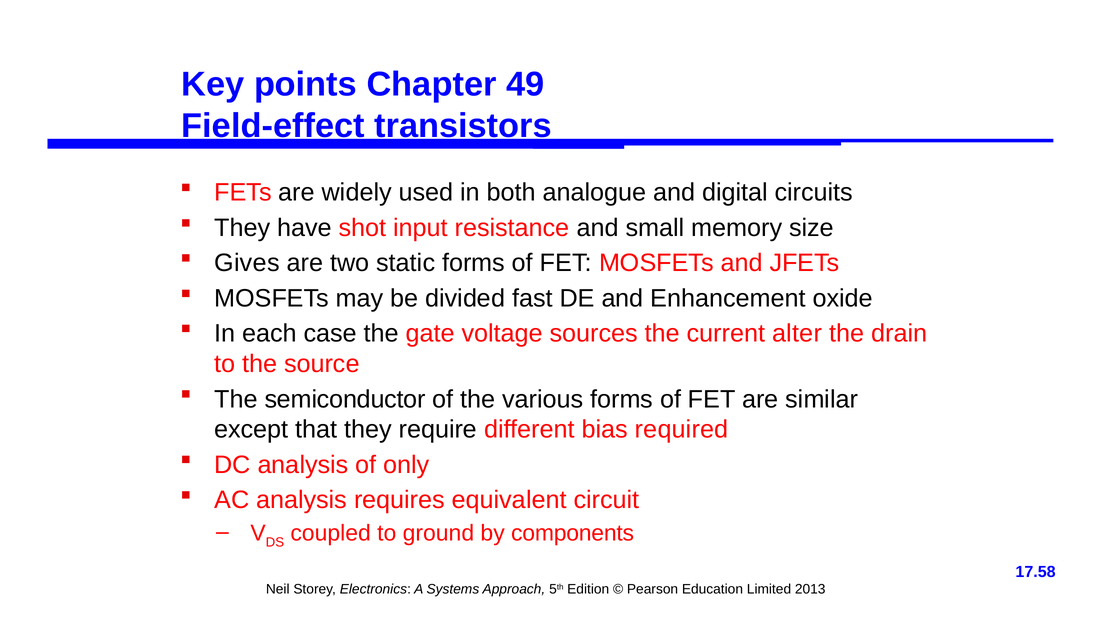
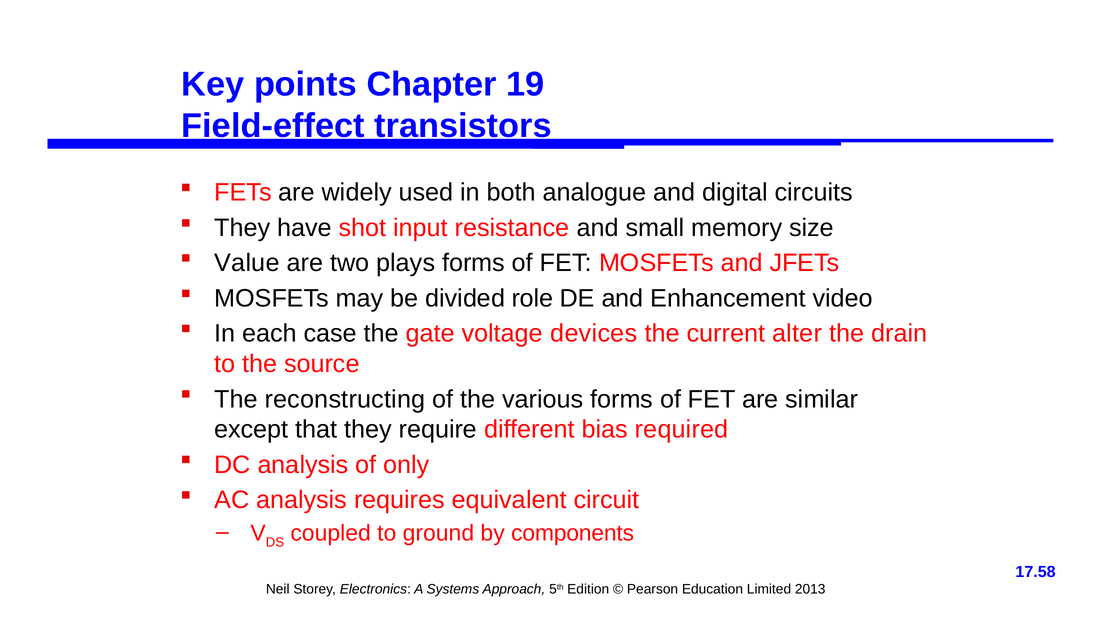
49: 49 -> 19
Gives: Gives -> Value
static: static -> plays
fast: fast -> role
oxide: oxide -> video
sources: sources -> devices
semiconductor: semiconductor -> reconstructing
